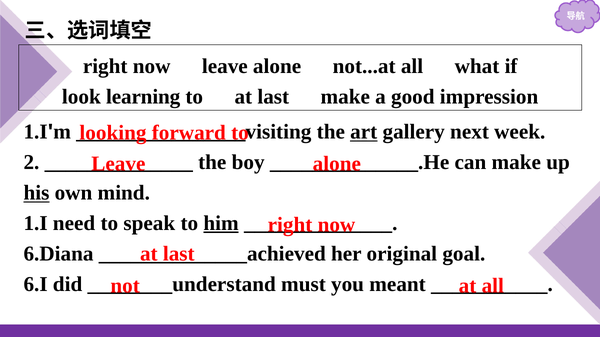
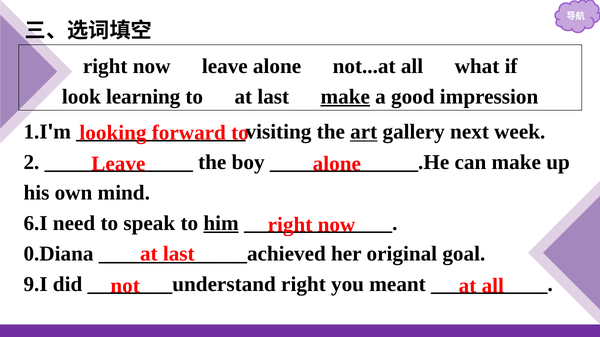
make at (345, 97) underline: none -> present
his underline: present -> none
1.I at (36, 224): 1.I -> 6.I
6.Diana: 6.Diana -> 0.Diana
6.I: 6.I -> 9.I
must at (303, 285): must -> right
